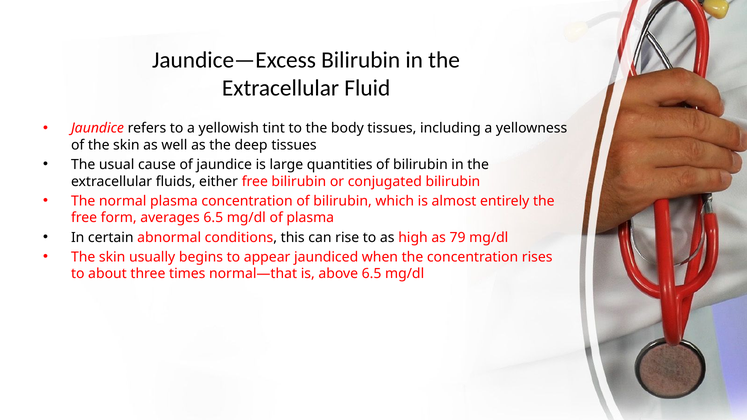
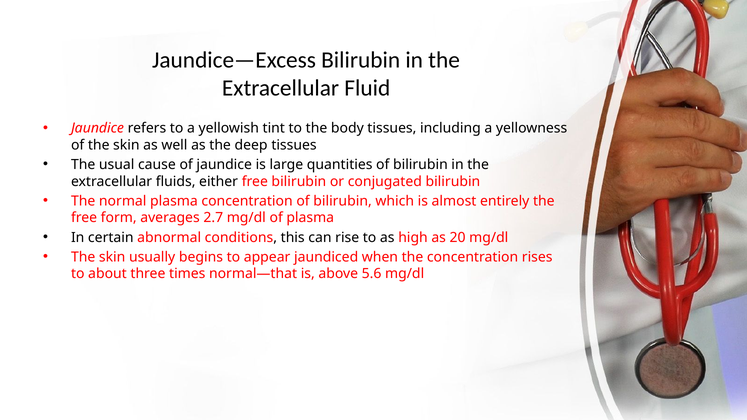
averages 6.5: 6.5 -> 2.7
79: 79 -> 20
above 6.5: 6.5 -> 5.6
